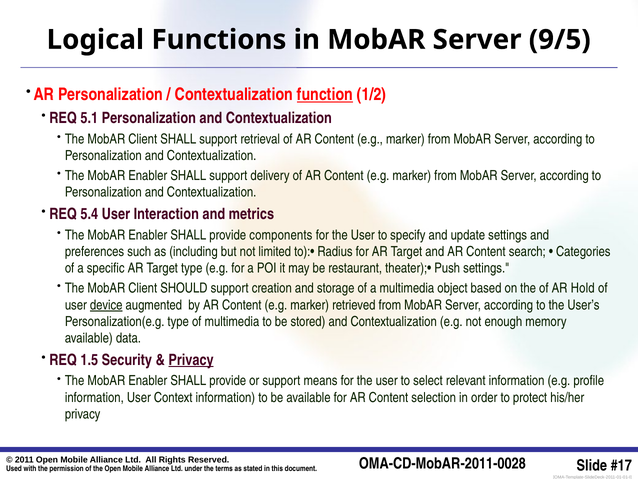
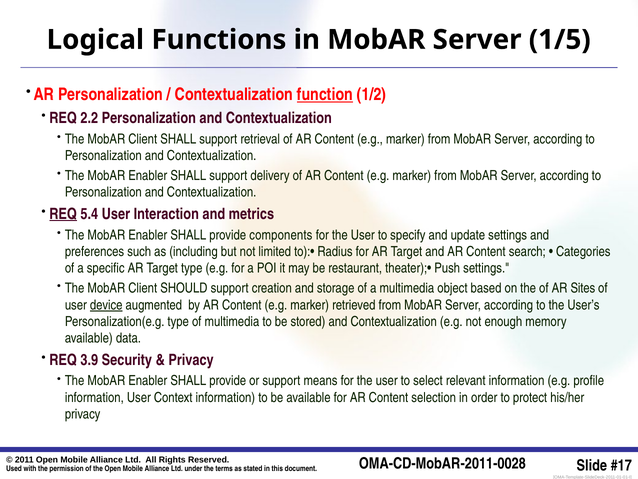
9/5: 9/5 -> 1/5
5.1: 5.1 -> 2.2
REQ at (63, 214) underline: none -> present
Hold: Hold -> Sites
1.5: 1.5 -> 3.9
Privacy at (191, 360) underline: present -> none
